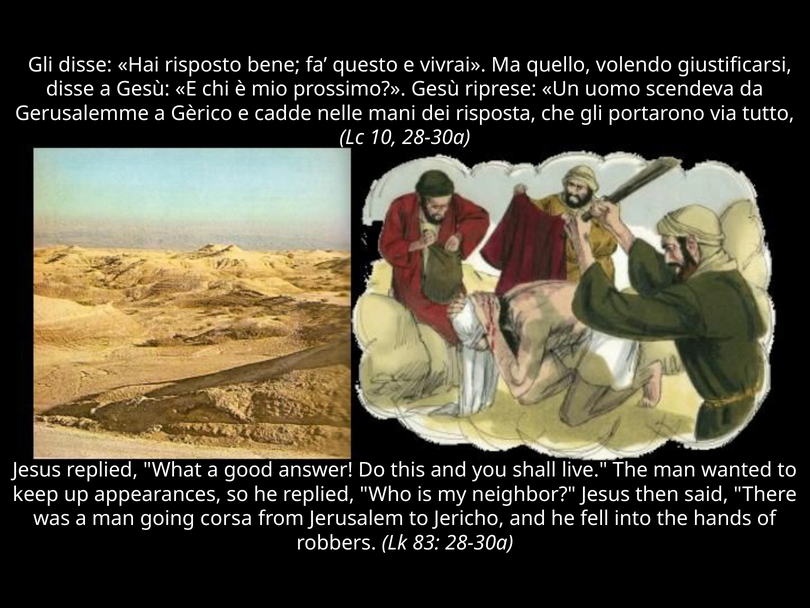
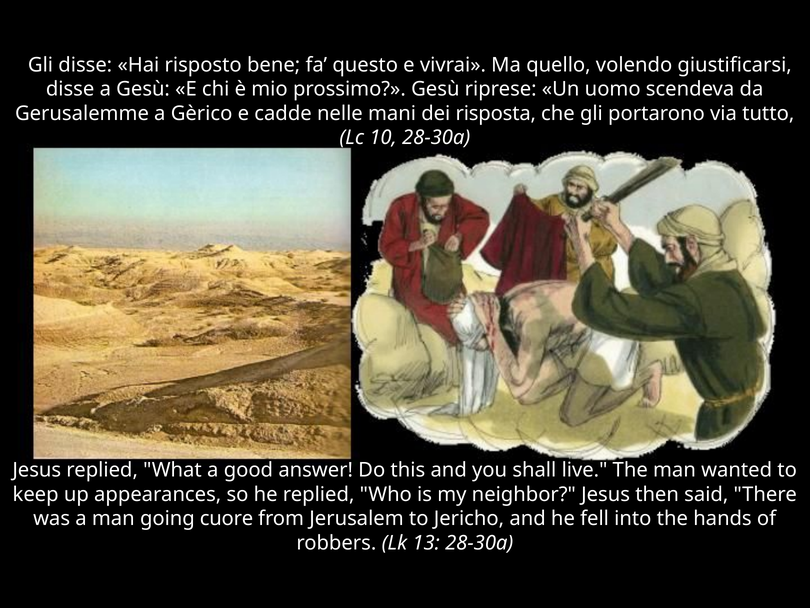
corsa: corsa -> cuore
83: 83 -> 13
